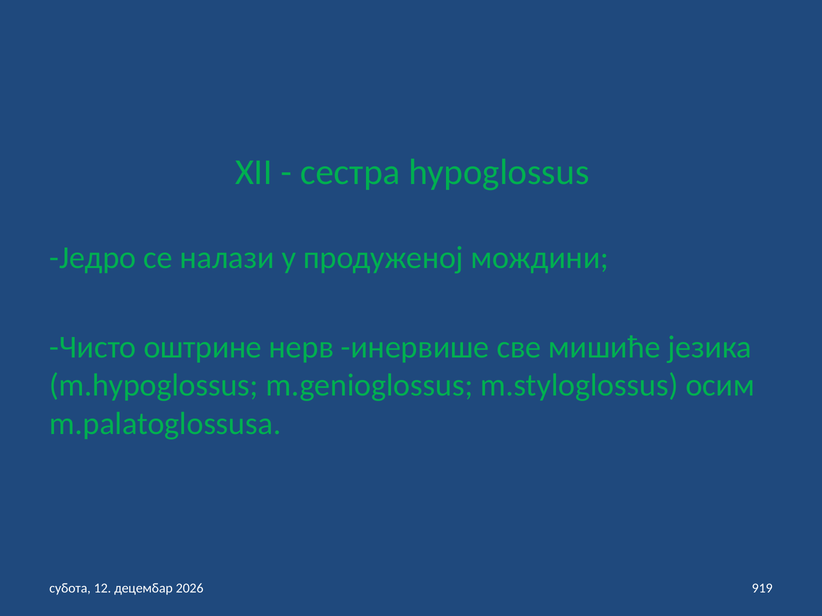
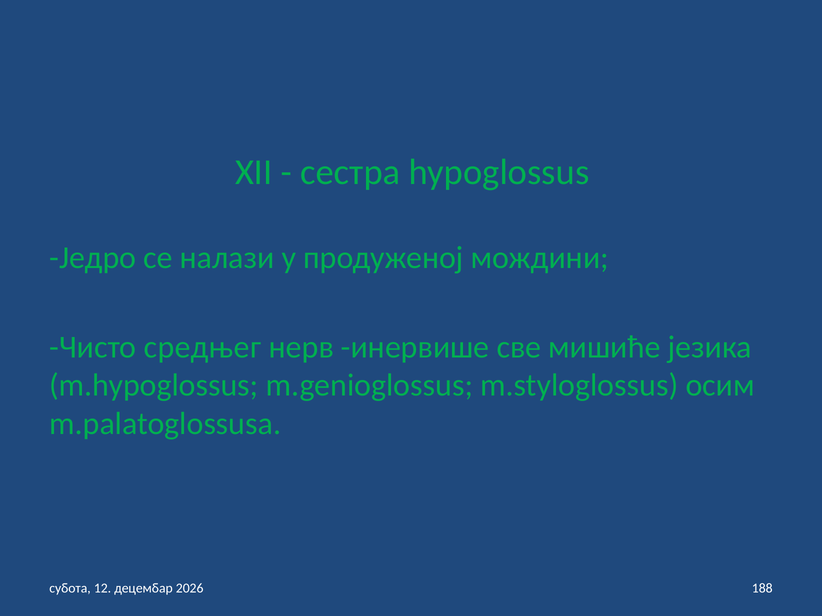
оштрине: оштрине -> средњег
919: 919 -> 188
